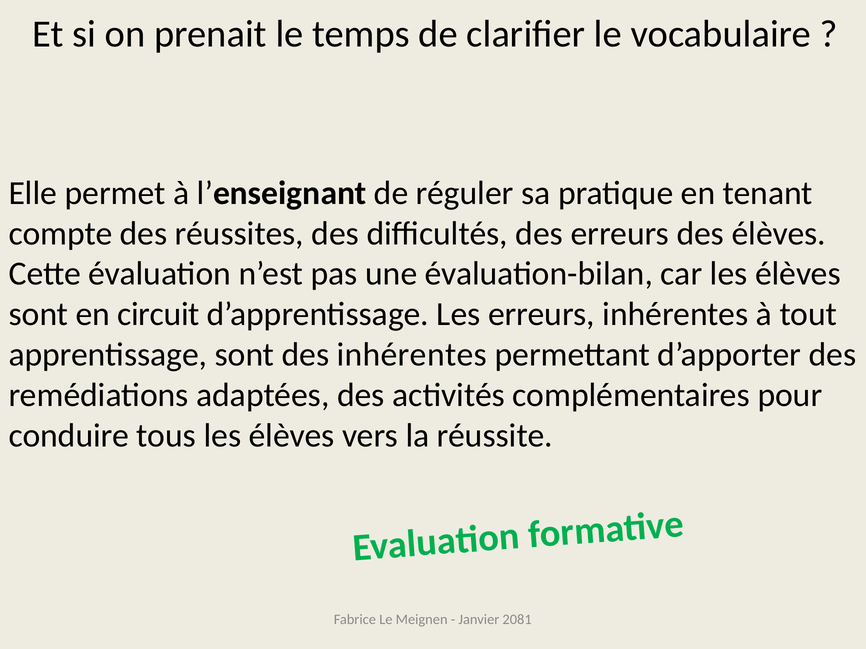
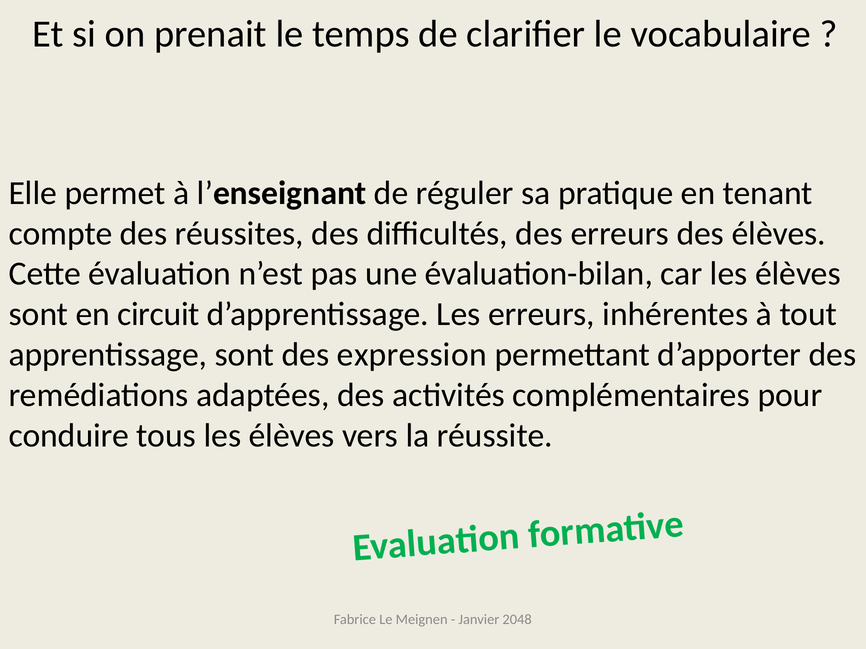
des inhérentes: inhérentes -> expression
2081: 2081 -> 2048
